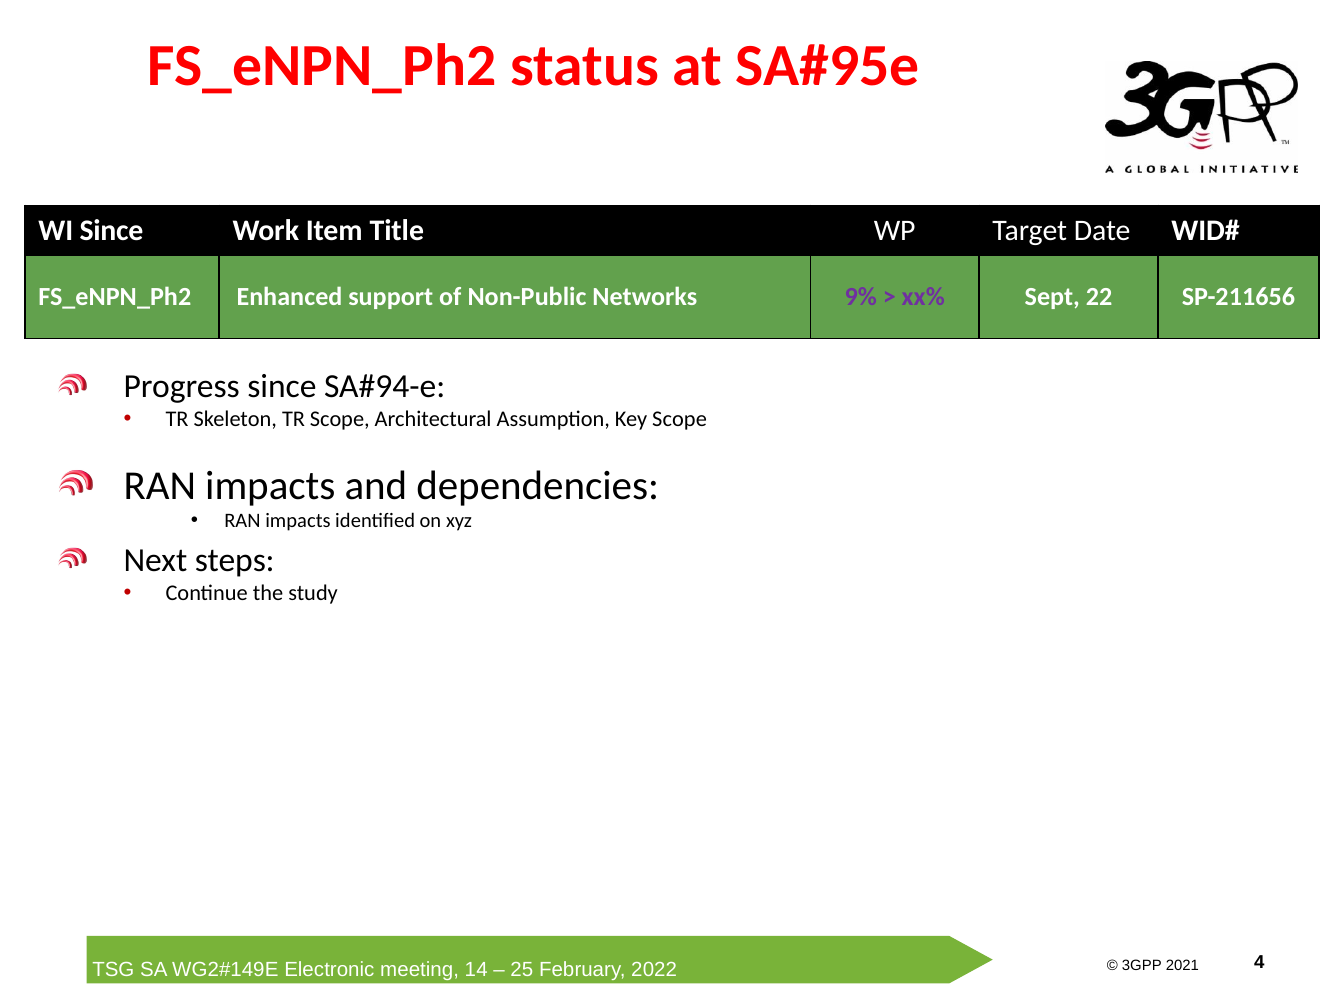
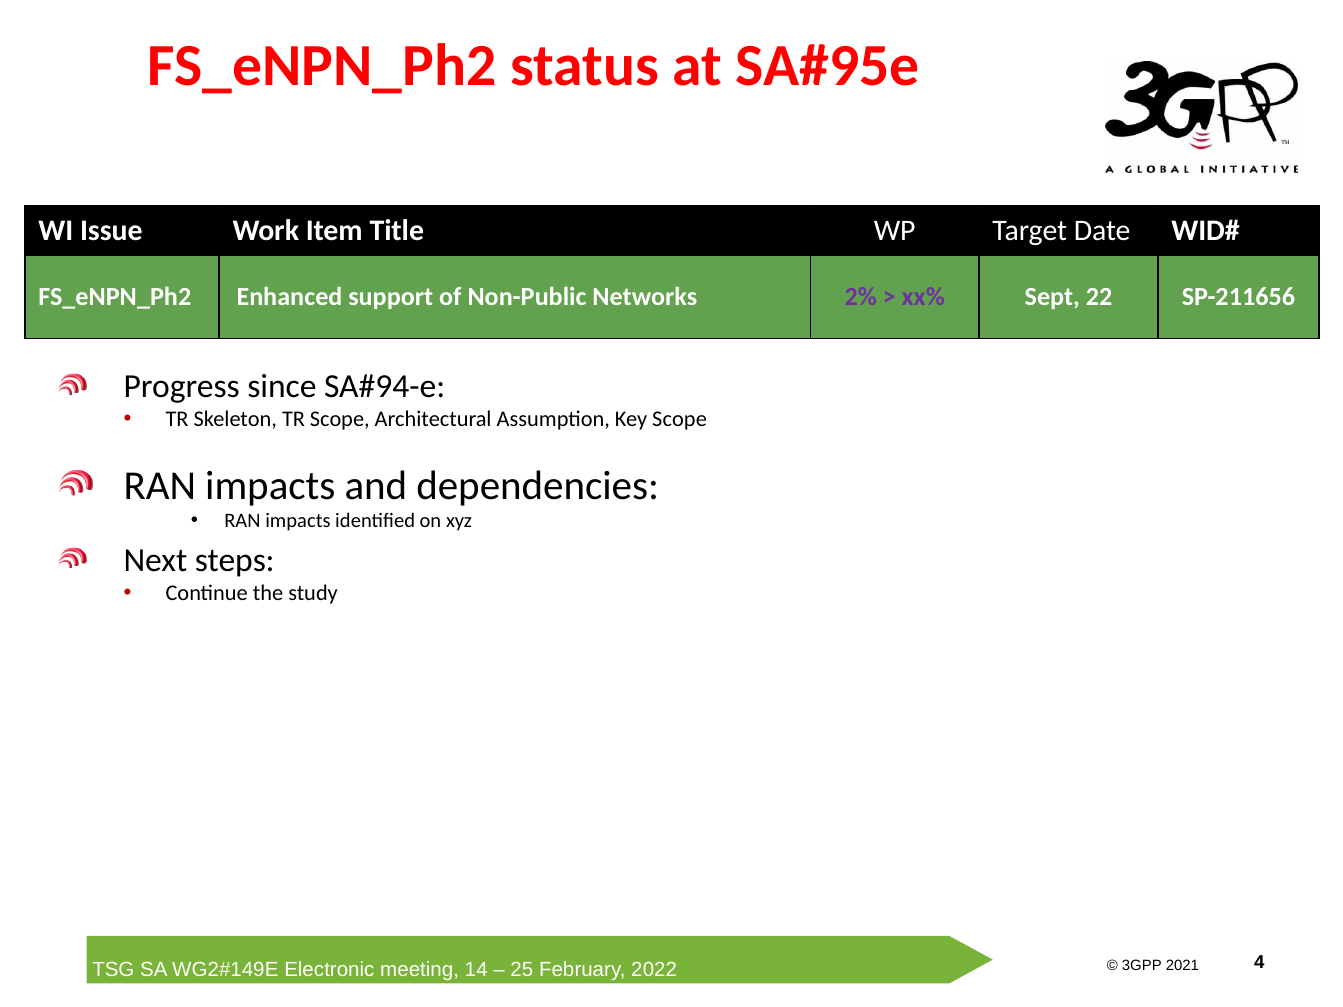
WI Since: Since -> Issue
9%: 9% -> 2%
